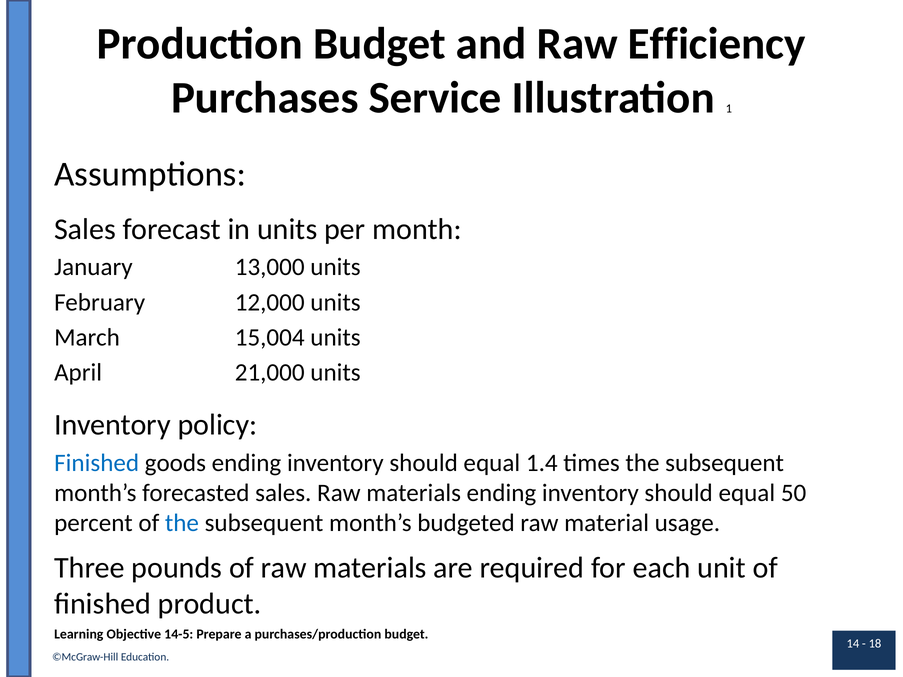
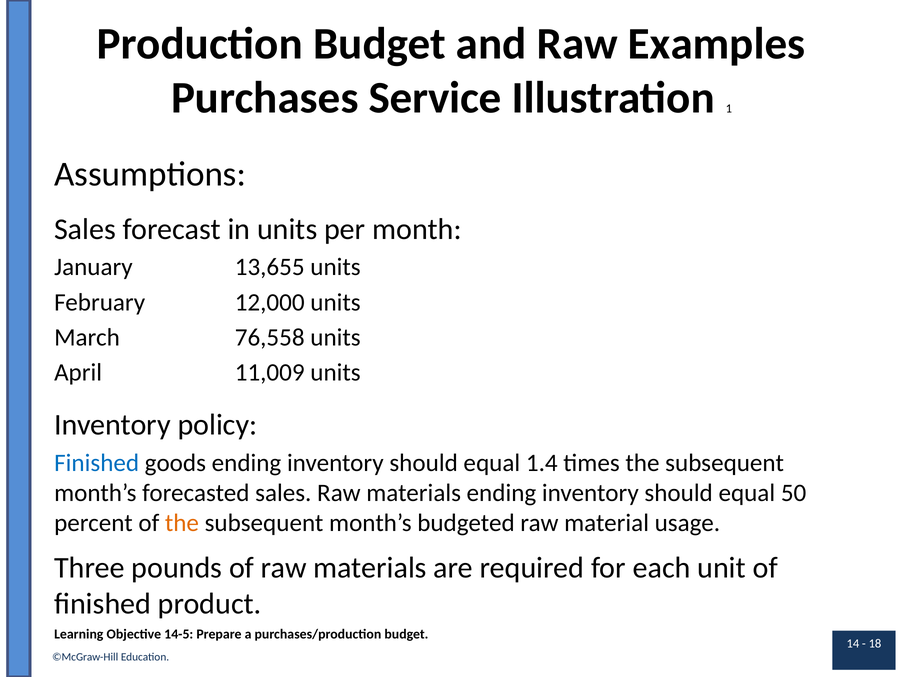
Efficiency: Efficiency -> Examples
13,000: 13,000 -> 13,655
15,004: 15,004 -> 76,558
21,000: 21,000 -> 11,009
the at (182, 523) colour: blue -> orange
